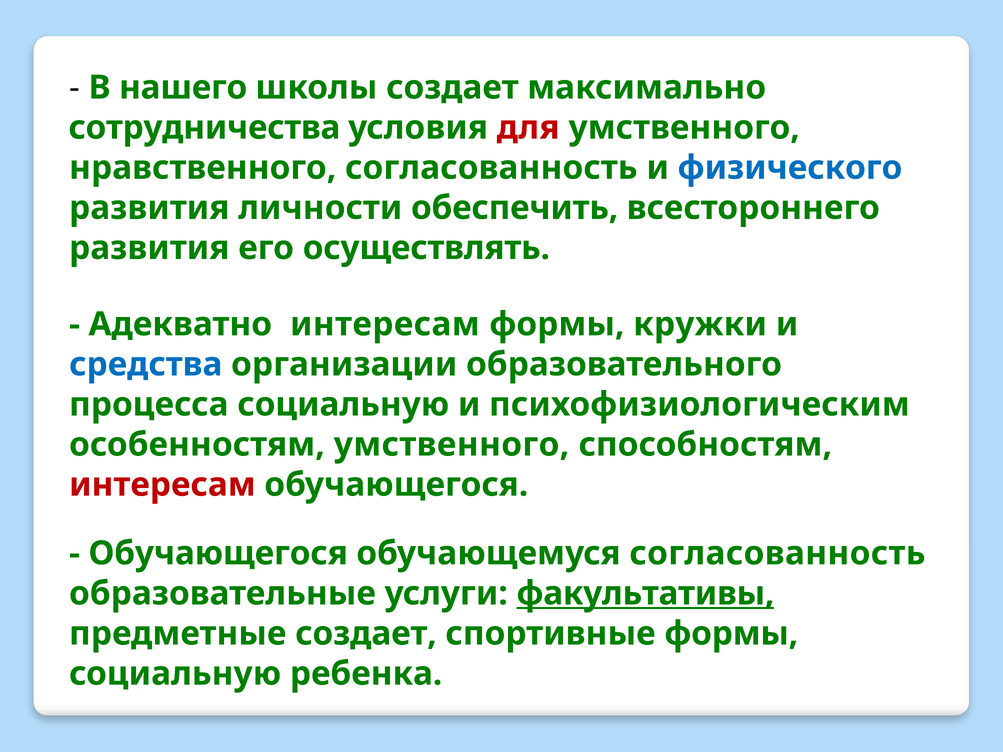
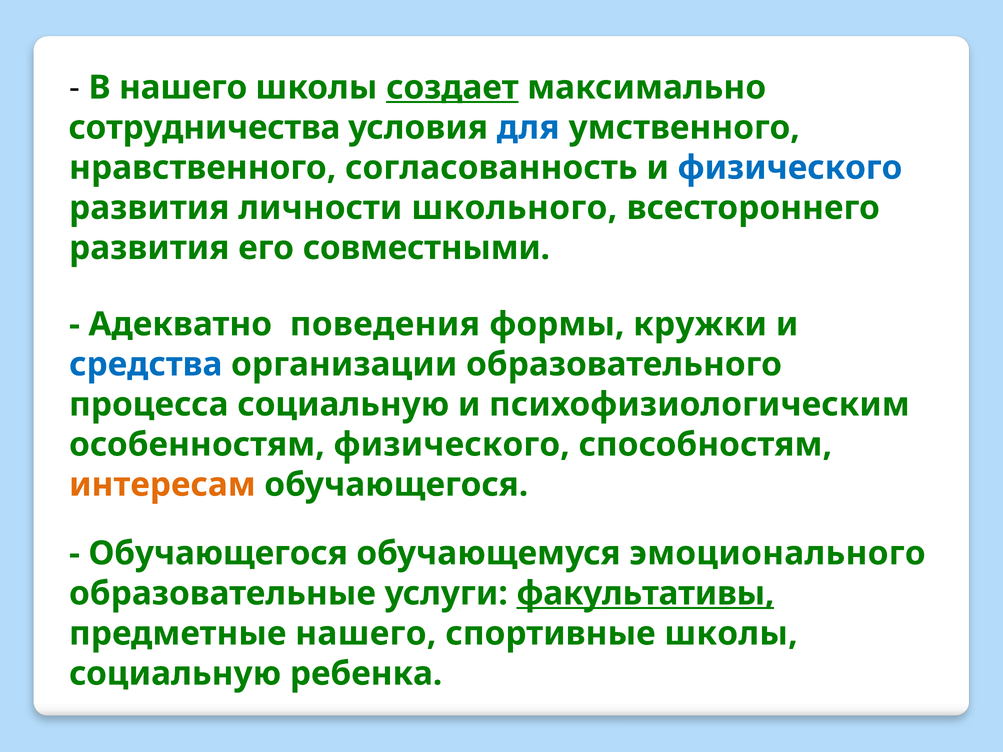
создает at (452, 88) underline: none -> present
для colour: red -> blue
обеспечить: обеспечить -> школьного
осуществлять: осуществлять -> совместными
Адекватно интересам: интересам -> поведения
особенностям умственного: умственного -> физического
интересам at (162, 485) colour: red -> orange
обучающемуся согласованность: согласованность -> эмоционального
предметные создает: создает -> нашего
спортивные формы: формы -> школы
